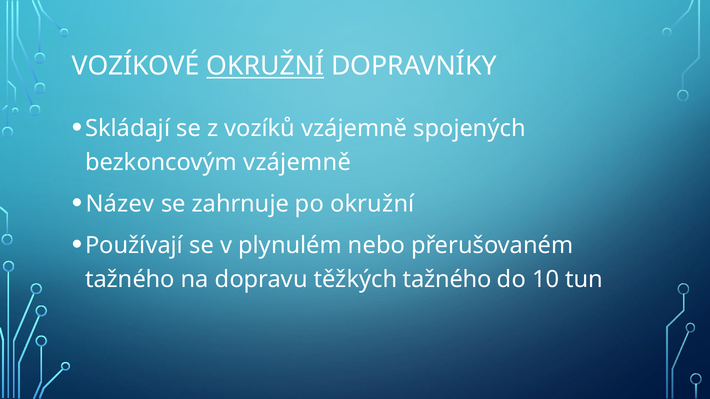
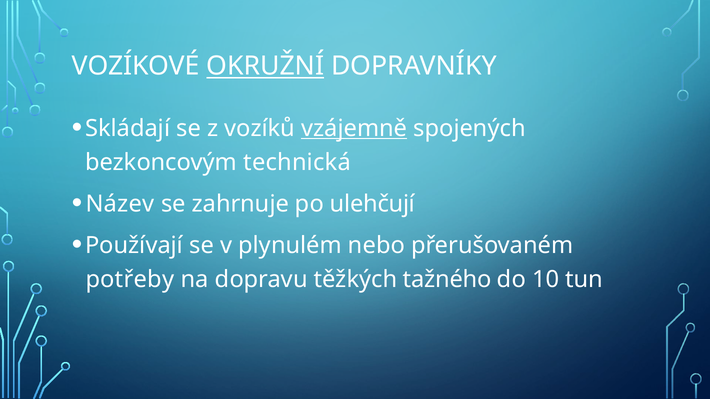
vzájemně at (354, 128) underline: none -> present
bezkoncovým vzájemně: vzájemně -> technická
po okružní: okružní -> ulehčují
tažného at (130, 280): tažného -> potřeby
